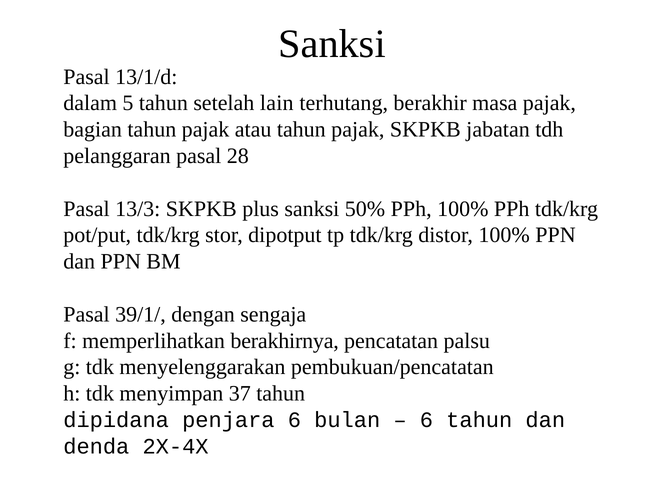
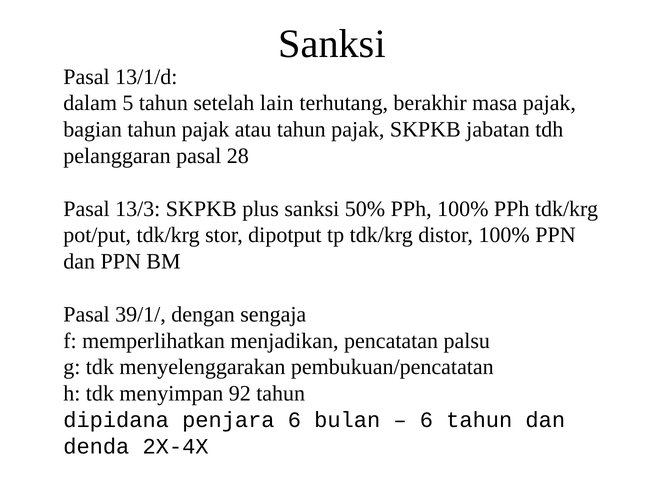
berakhirnya: berakhirnya -> menjadikan
37: 37 -> 92
